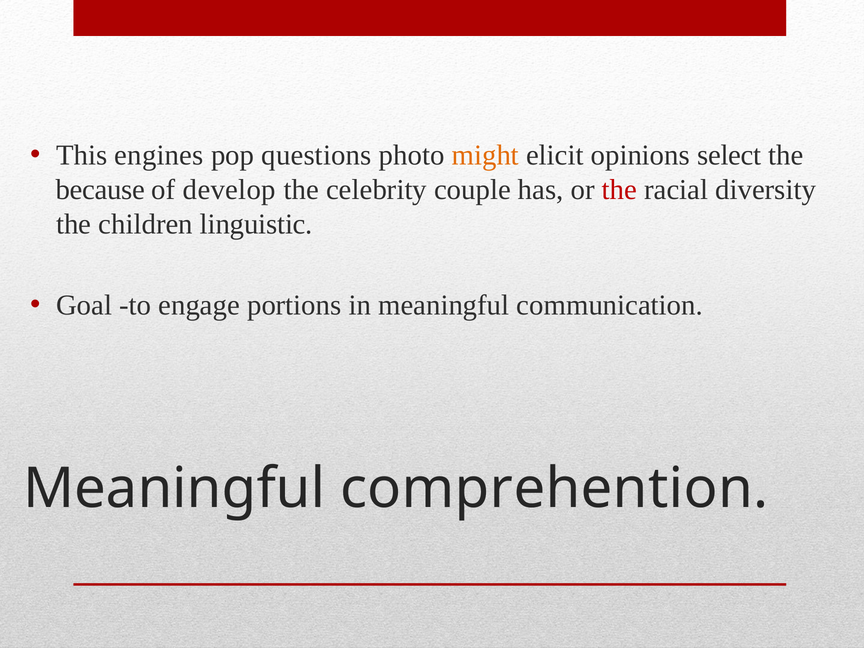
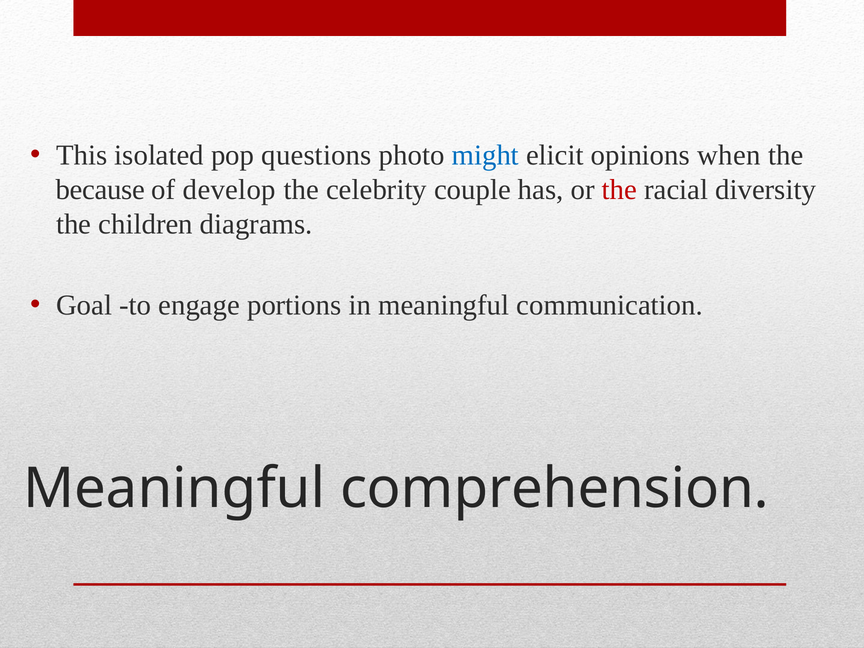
engines: engines -> isolated
might colour: orange -> blue
select: select -> when
linguistic: linguistic -> diagrams
comprehention: comprehention -> comprehension
